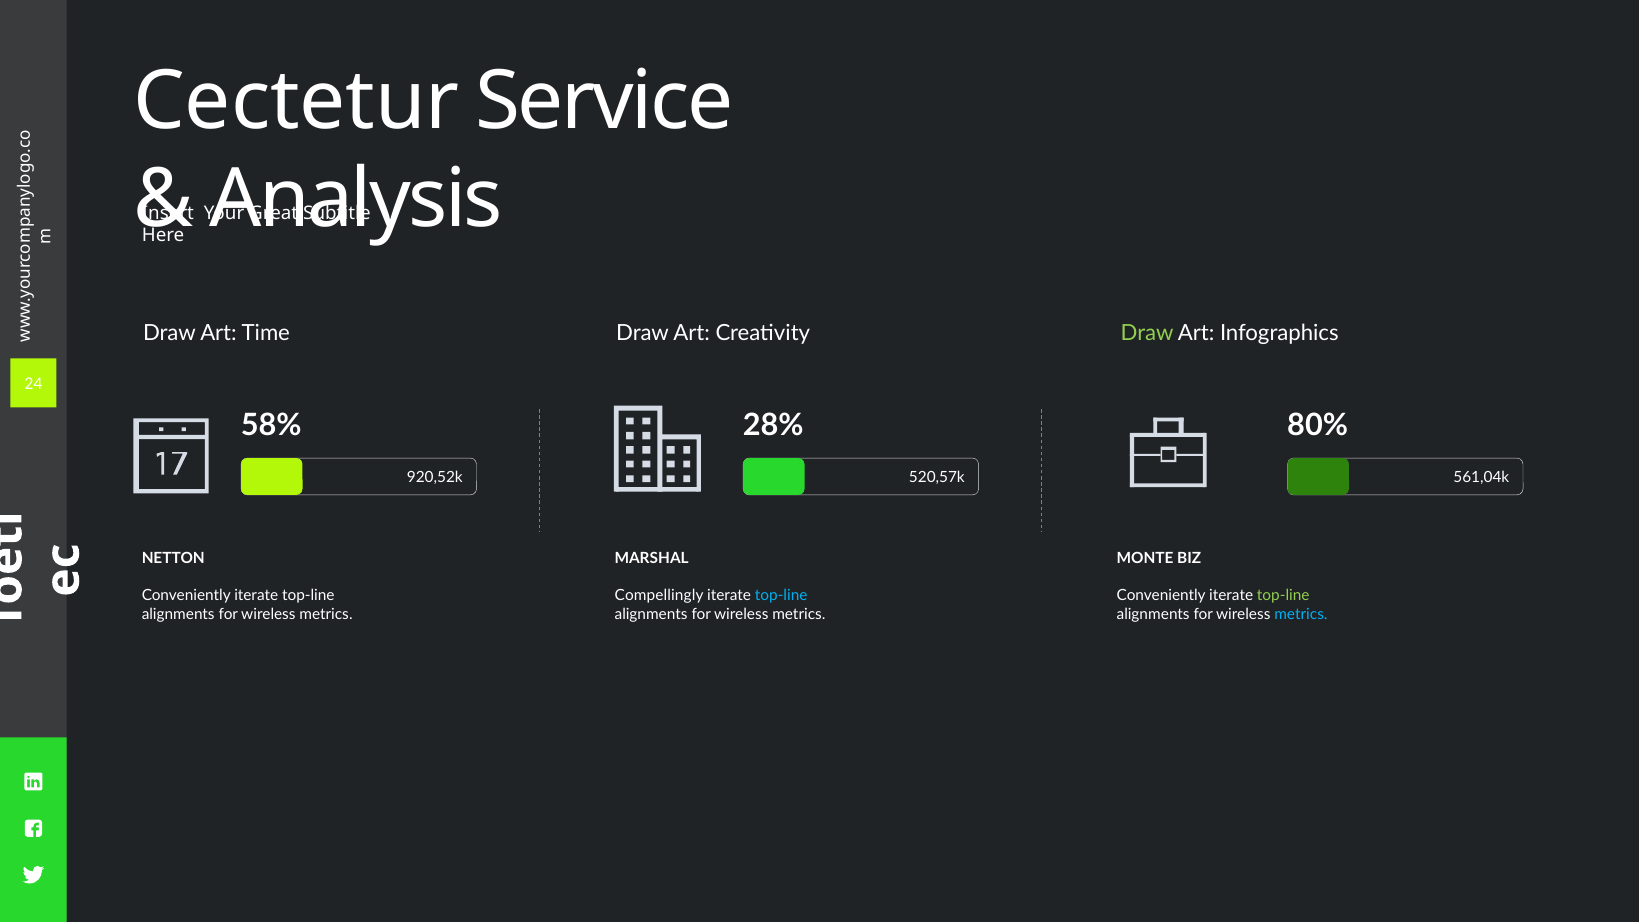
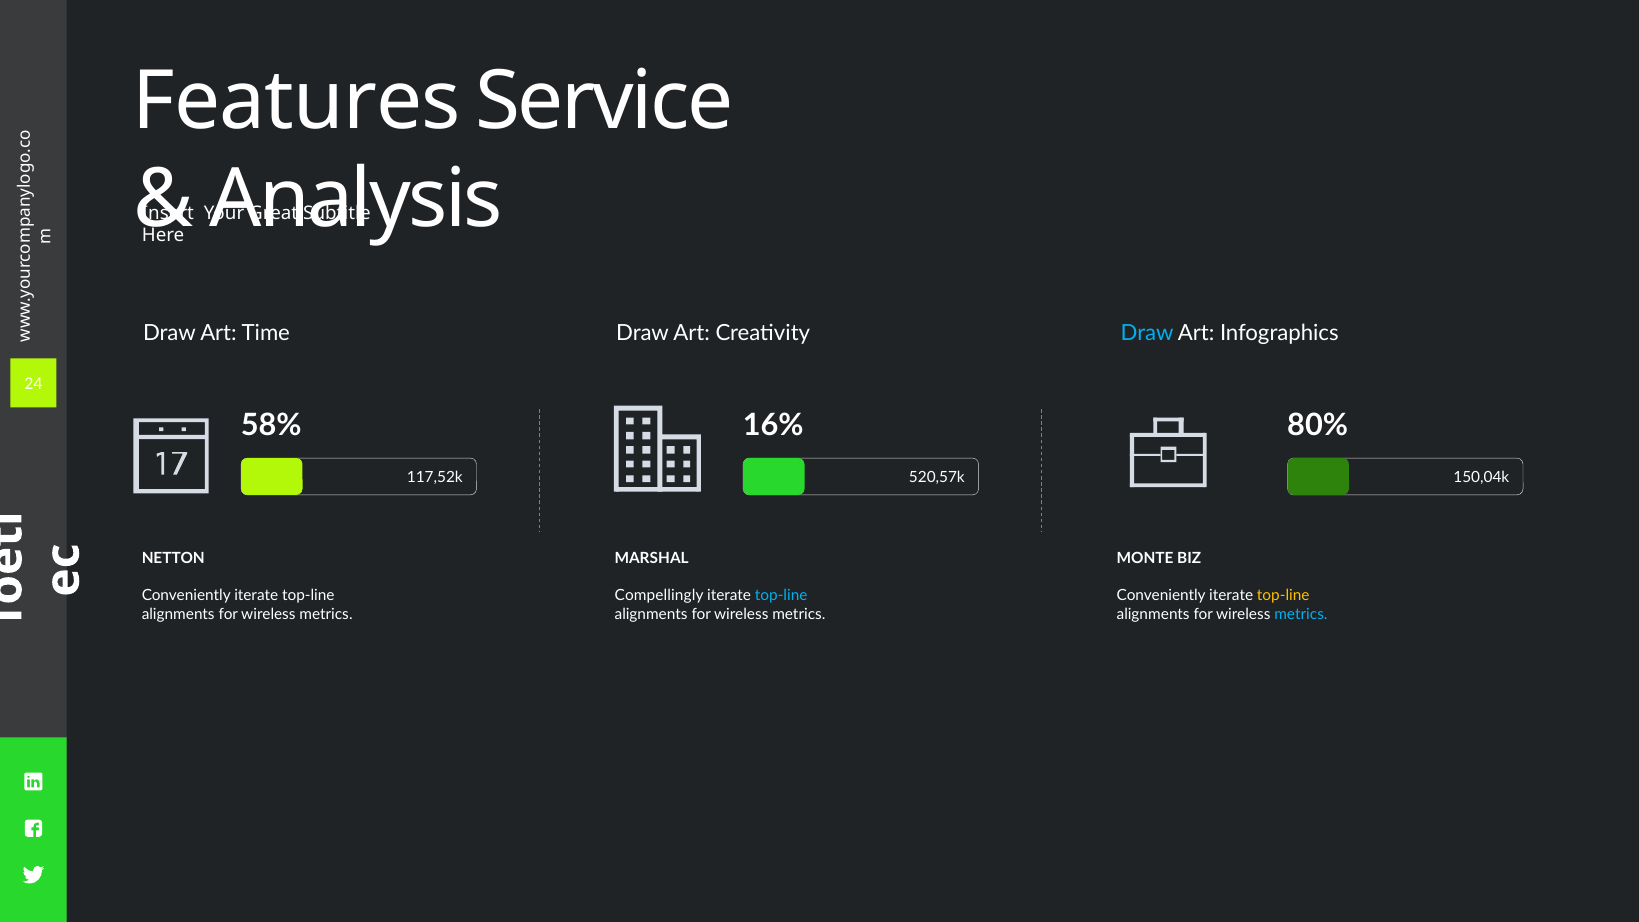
Cectetur: Cectetur -> Features
Draw at (1147, 333) colour: light green -> light blue
28%: 28% -> 16%
920,52k: 920,52k -> 117,52k
561,04k: 561,04k -> 150,04k
top-line at (1283, 596) colour: light green -> yellow
